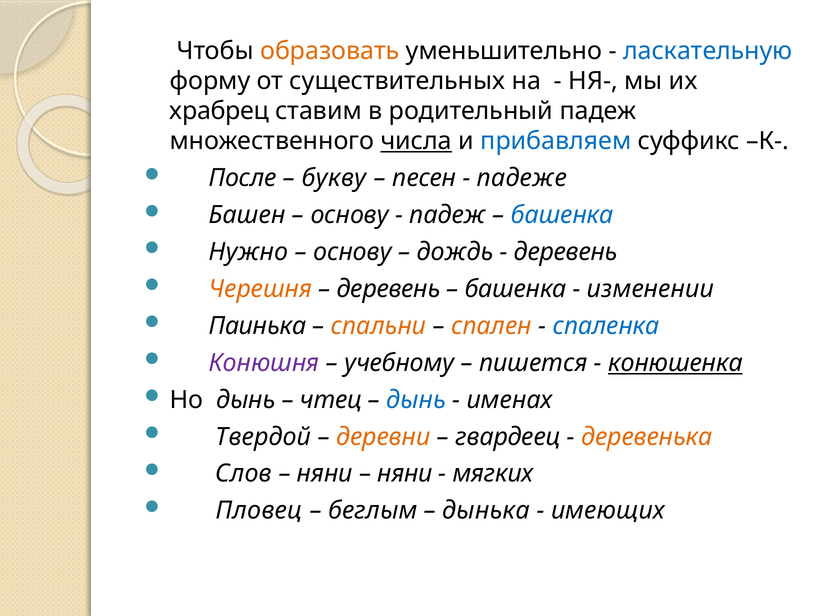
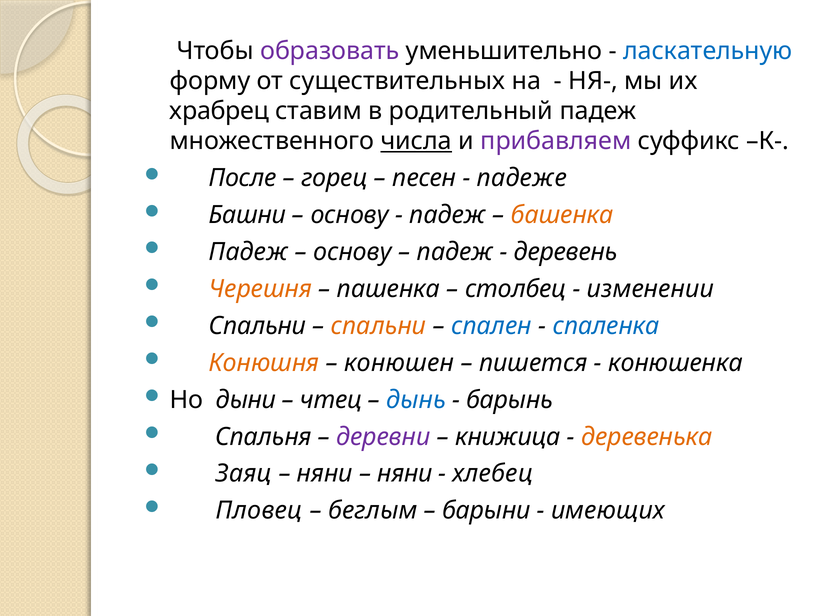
образовать colour: orange -> purple
прибавляем colour: blue -> purple
букву: букву -> горец
Башен: Башен -> Башни
башенка at (562, 215) colour: blue -> orange
Нужно at (249, 252): Нужно -> Падеж
дождь at (455, 252): дождь -> падеж
деревень at (389, 289): деревень -> пашенка
башенка at (516, 289): башенка -> столбец
Паинька at (257, 326): Паинька -> Спальни
спален colour: orange -> blue
Конюшня colour: purple -> orange
учебному: учебному -> конюшен
конюшенка underline: present -> none
Но дынь: дынь -> дыни
именах: именах -> барынь
Твердой: Твердой -> Спальня
деревни colour: orange -> purple
гвардеец: гвардеец -> книжица
Слов: Слов -> Заяц
мягких: мягких -> хлебец
дынька: дынька -> барыни
